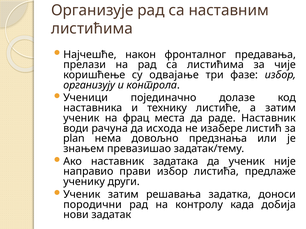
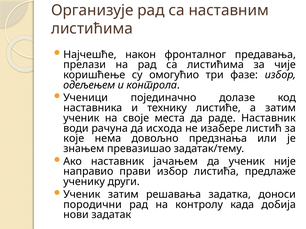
одвајање: одвајање -> омогућио
организују: организују -> одељењем
фрац: фрац -> своје
plan: plan -> које
задатака: задатака -> јачањем
